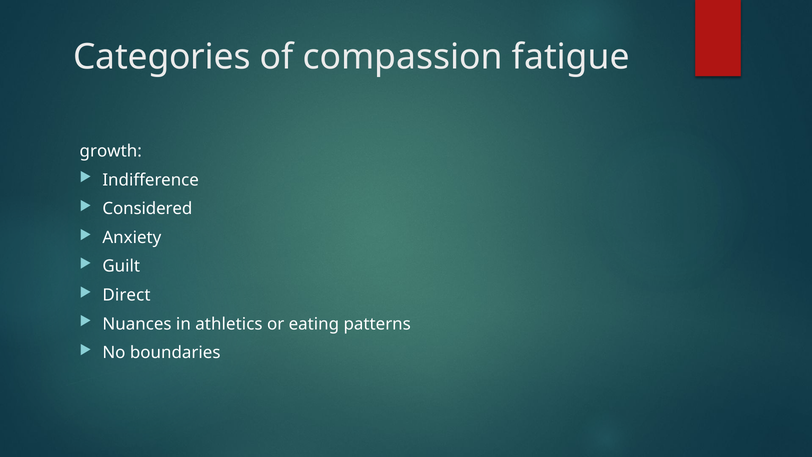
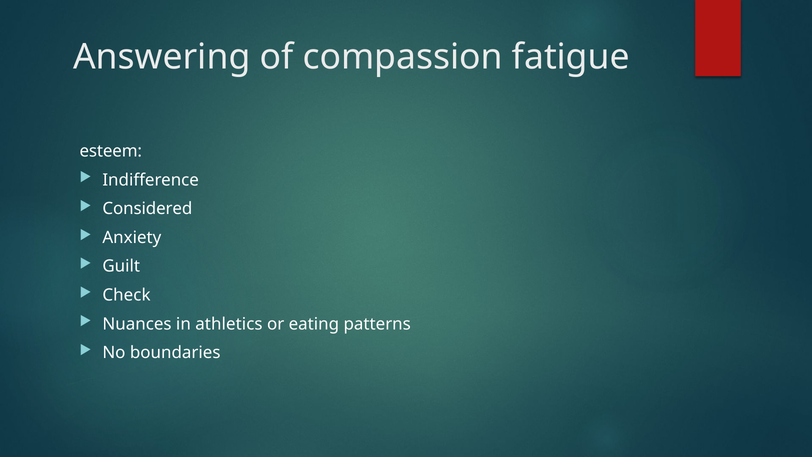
Categories: Categories -> Answering
growth: growth -> esteem
Direct: Direct -> Check
